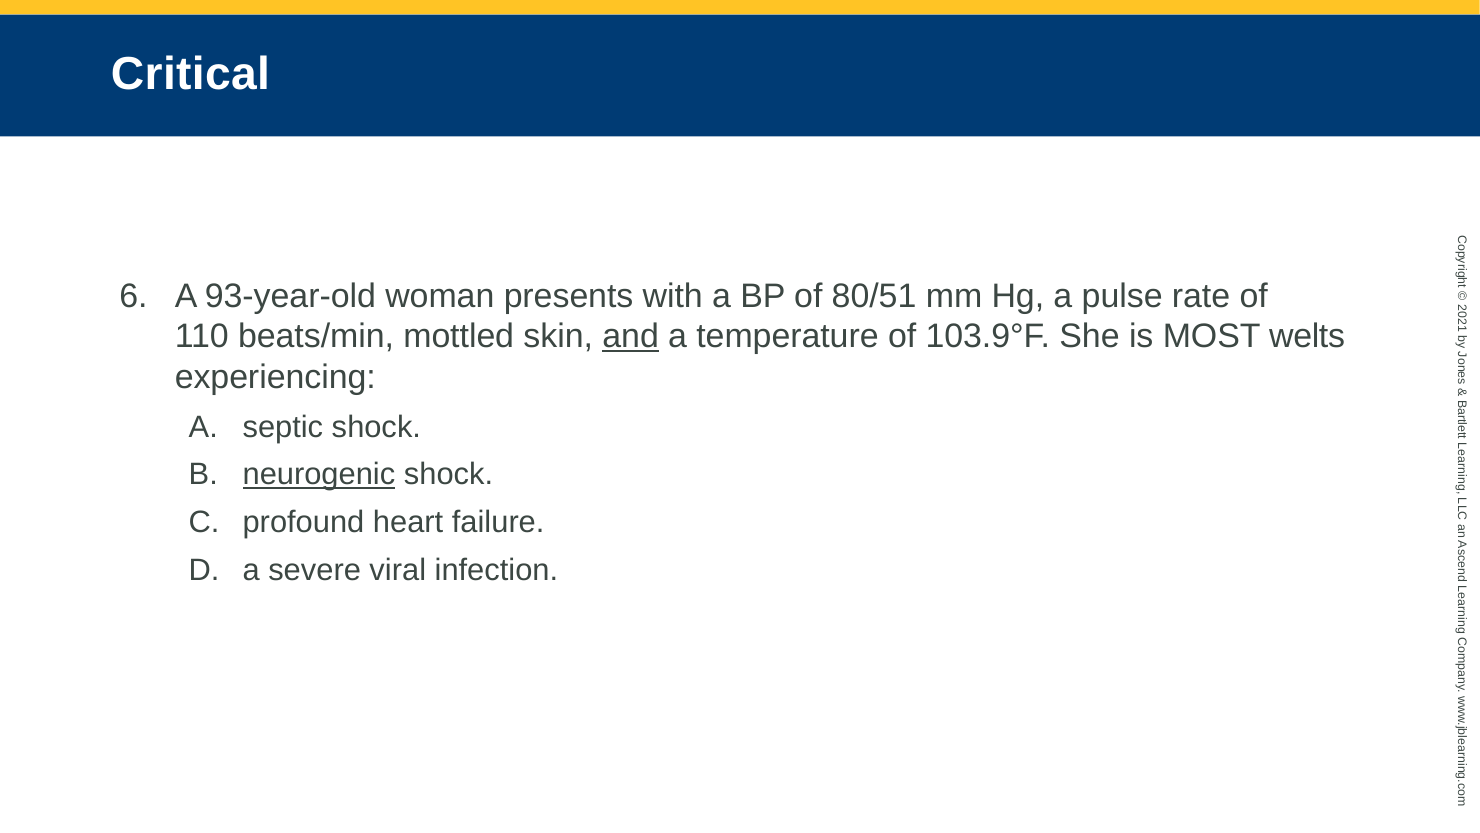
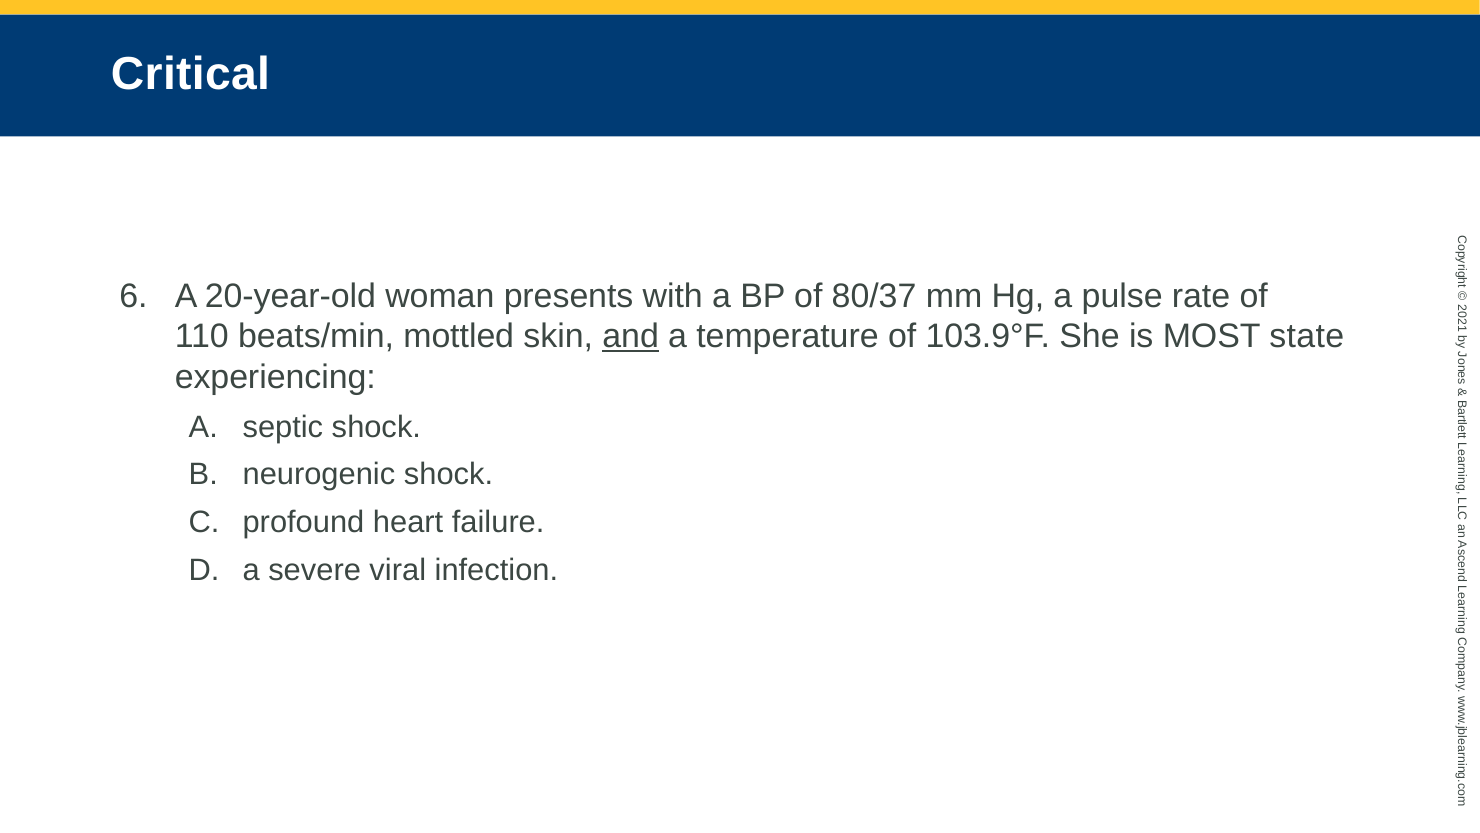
93-year-old: 93-year-old -> 20-year-old
80/51: 80/51 -> 80/37
welts: welts -> state
neurogenic underline: present -> none
